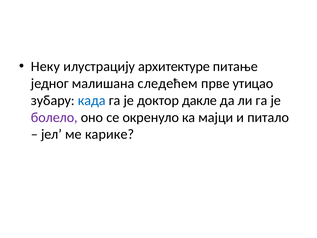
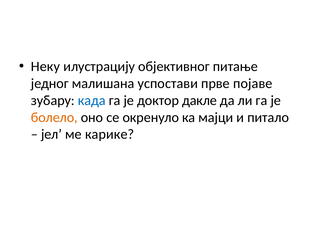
архитектуре: архитектуре -> објективног
следећем: следећем -> успостави
утицао: утицао -> појаве
болело colour: purple -> orange
